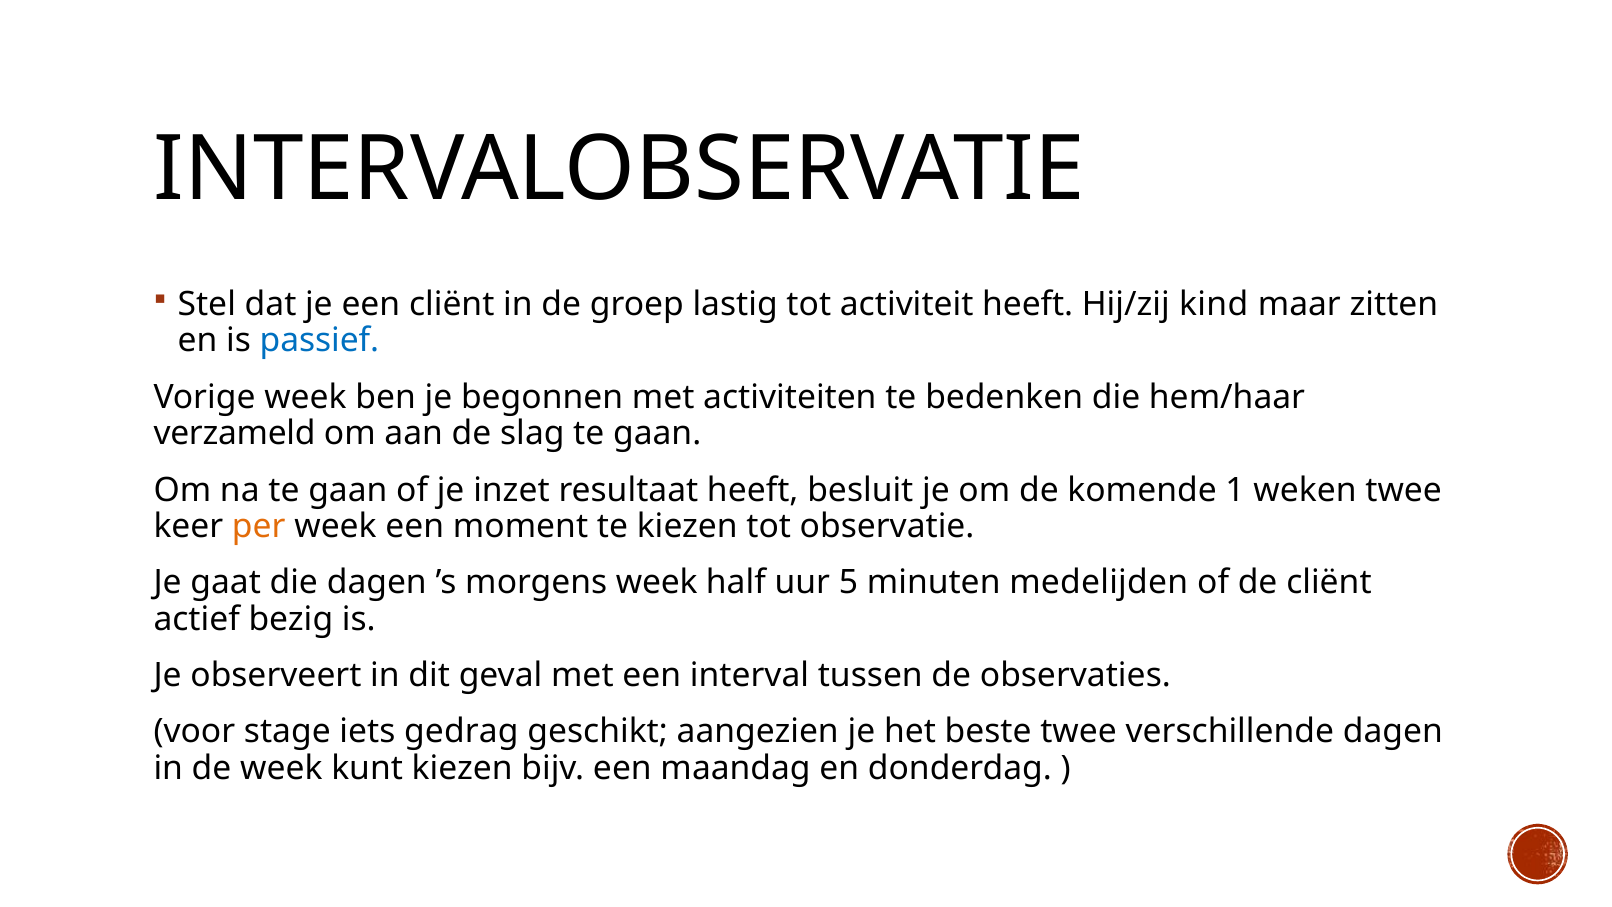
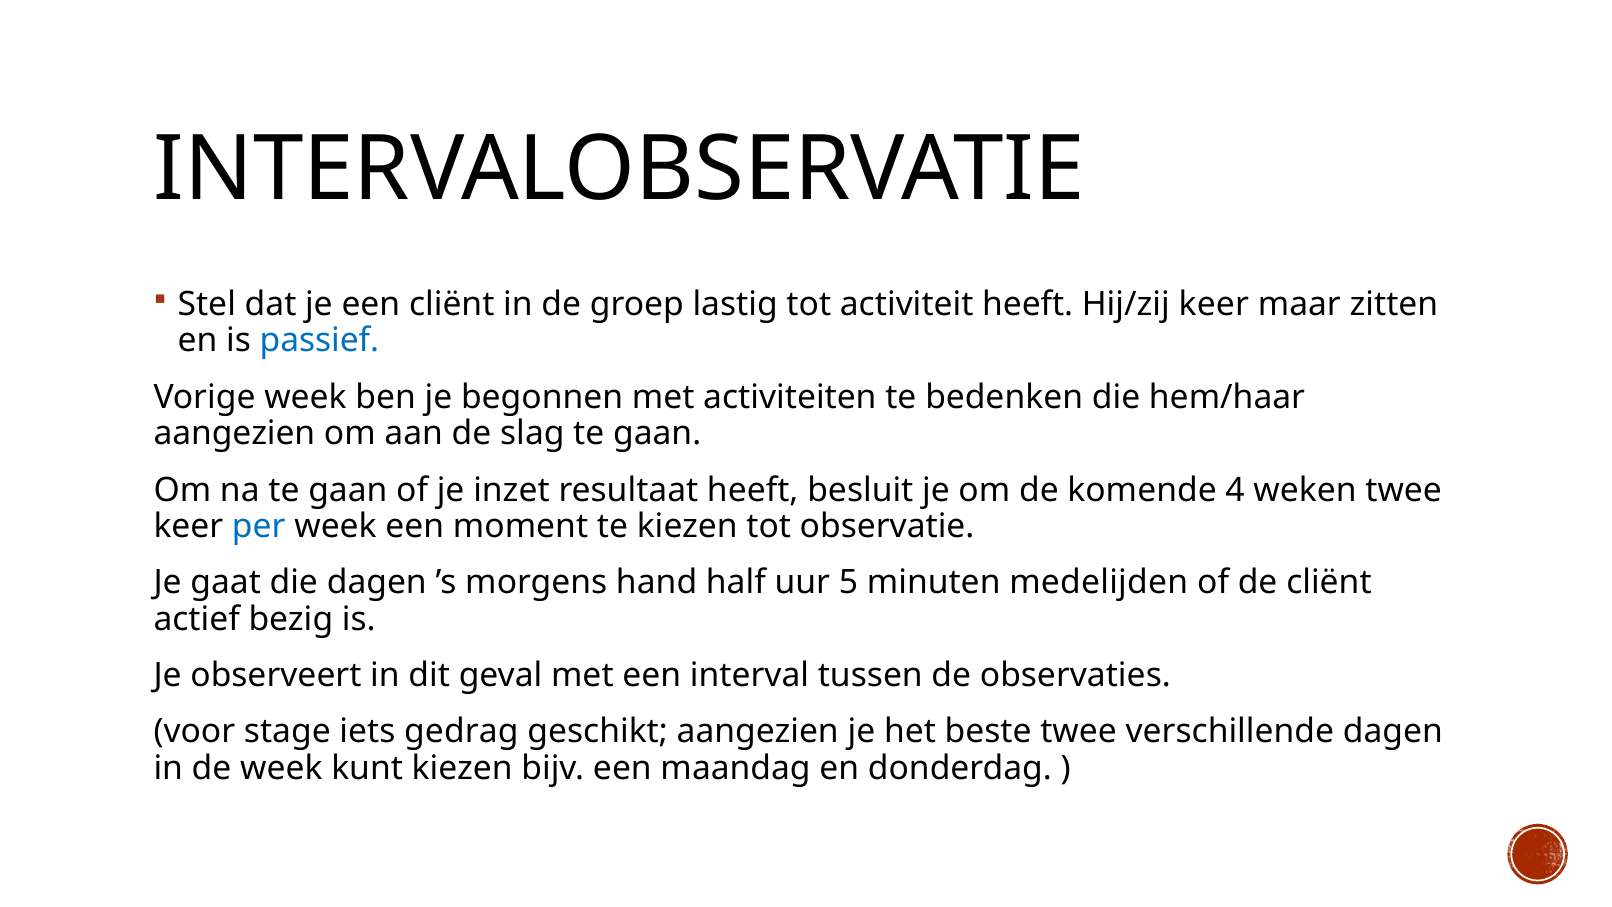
Hij/zij kind: kind -> keer
verzameld at (235, 433): verzameld -> aangezien
1: 1 -> 4
per colour: orange -> blue
morgens week: week -> hand
